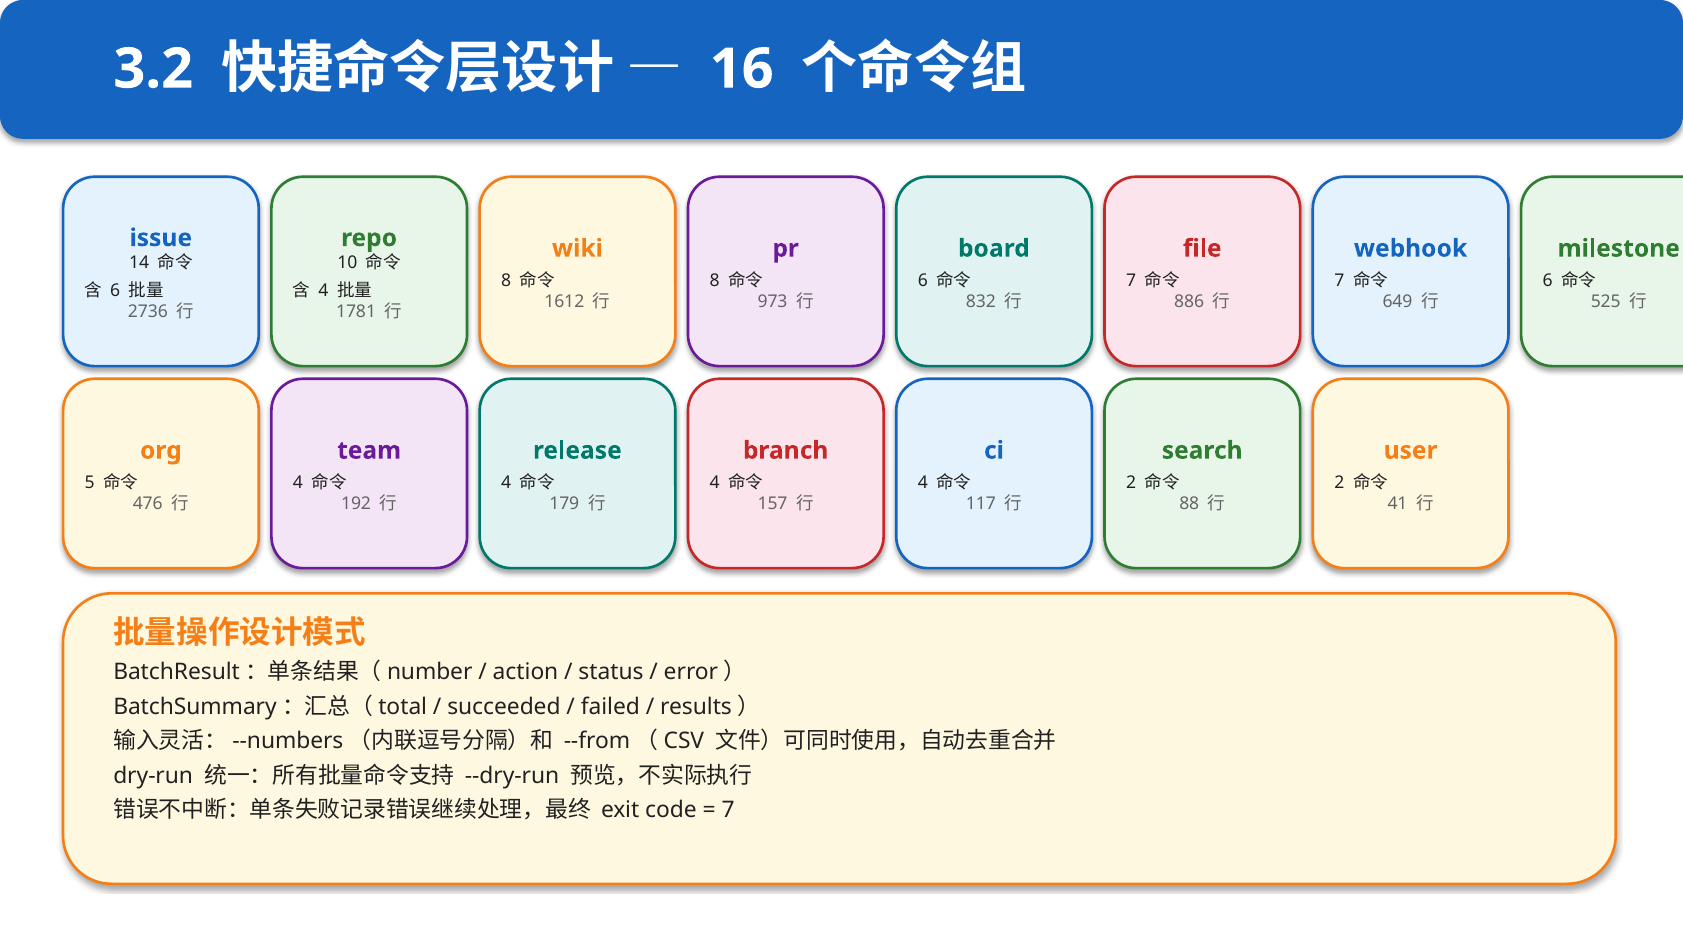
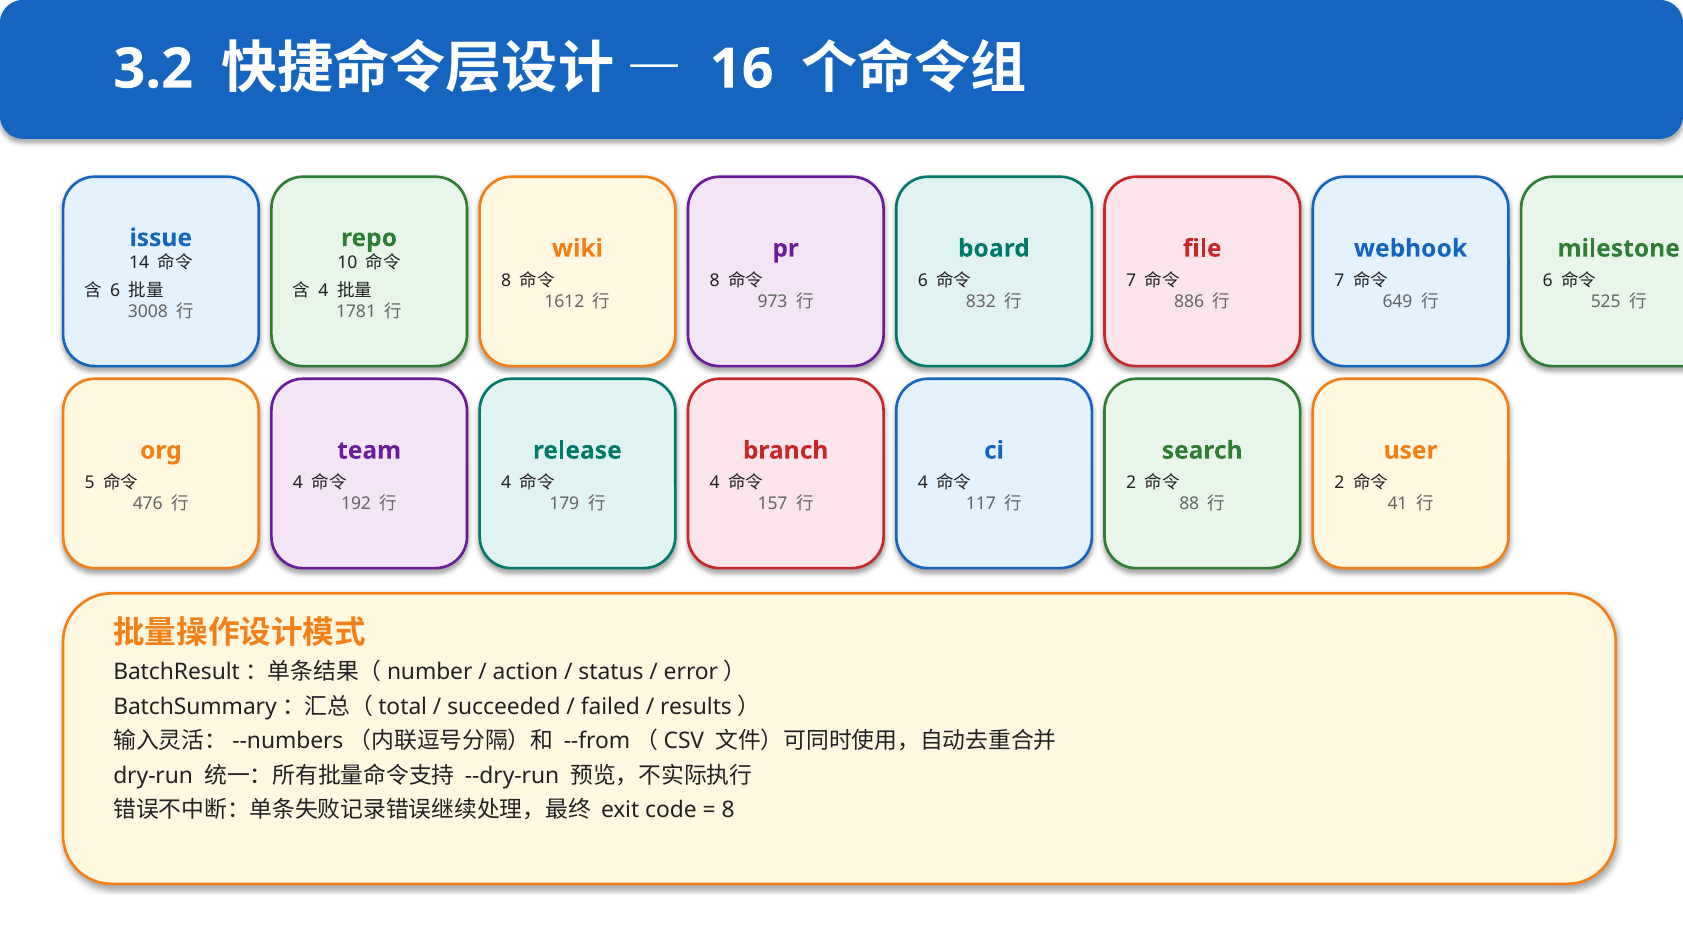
2736: 2736 -> 3008
7 at (728, 810): 7 -> 8
